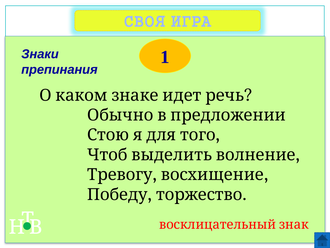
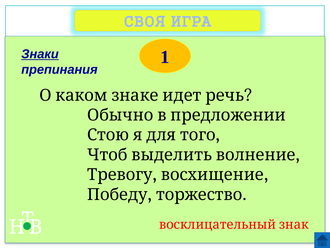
Знаки underline: none -> present
